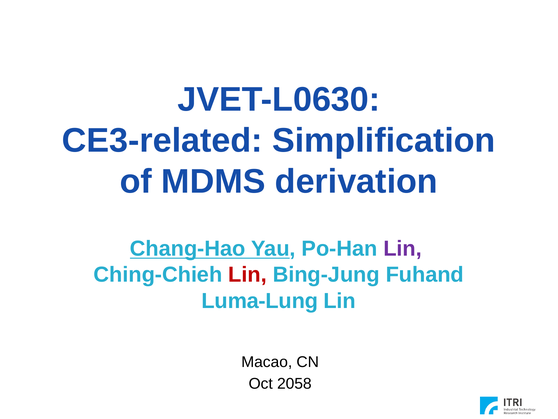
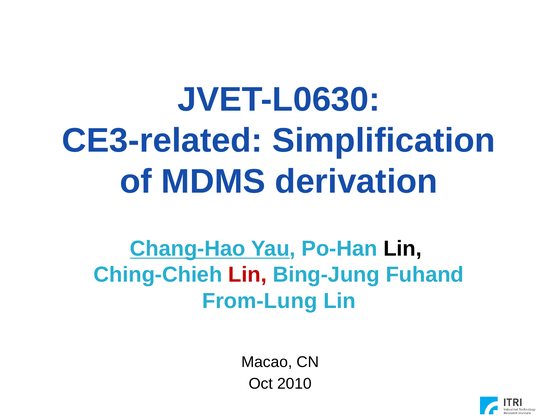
Lin at (403, 248) colour: purple -> black
Luma-Lung: Luma-Lung -> From-Lung
2058: 2058 -> 2010
